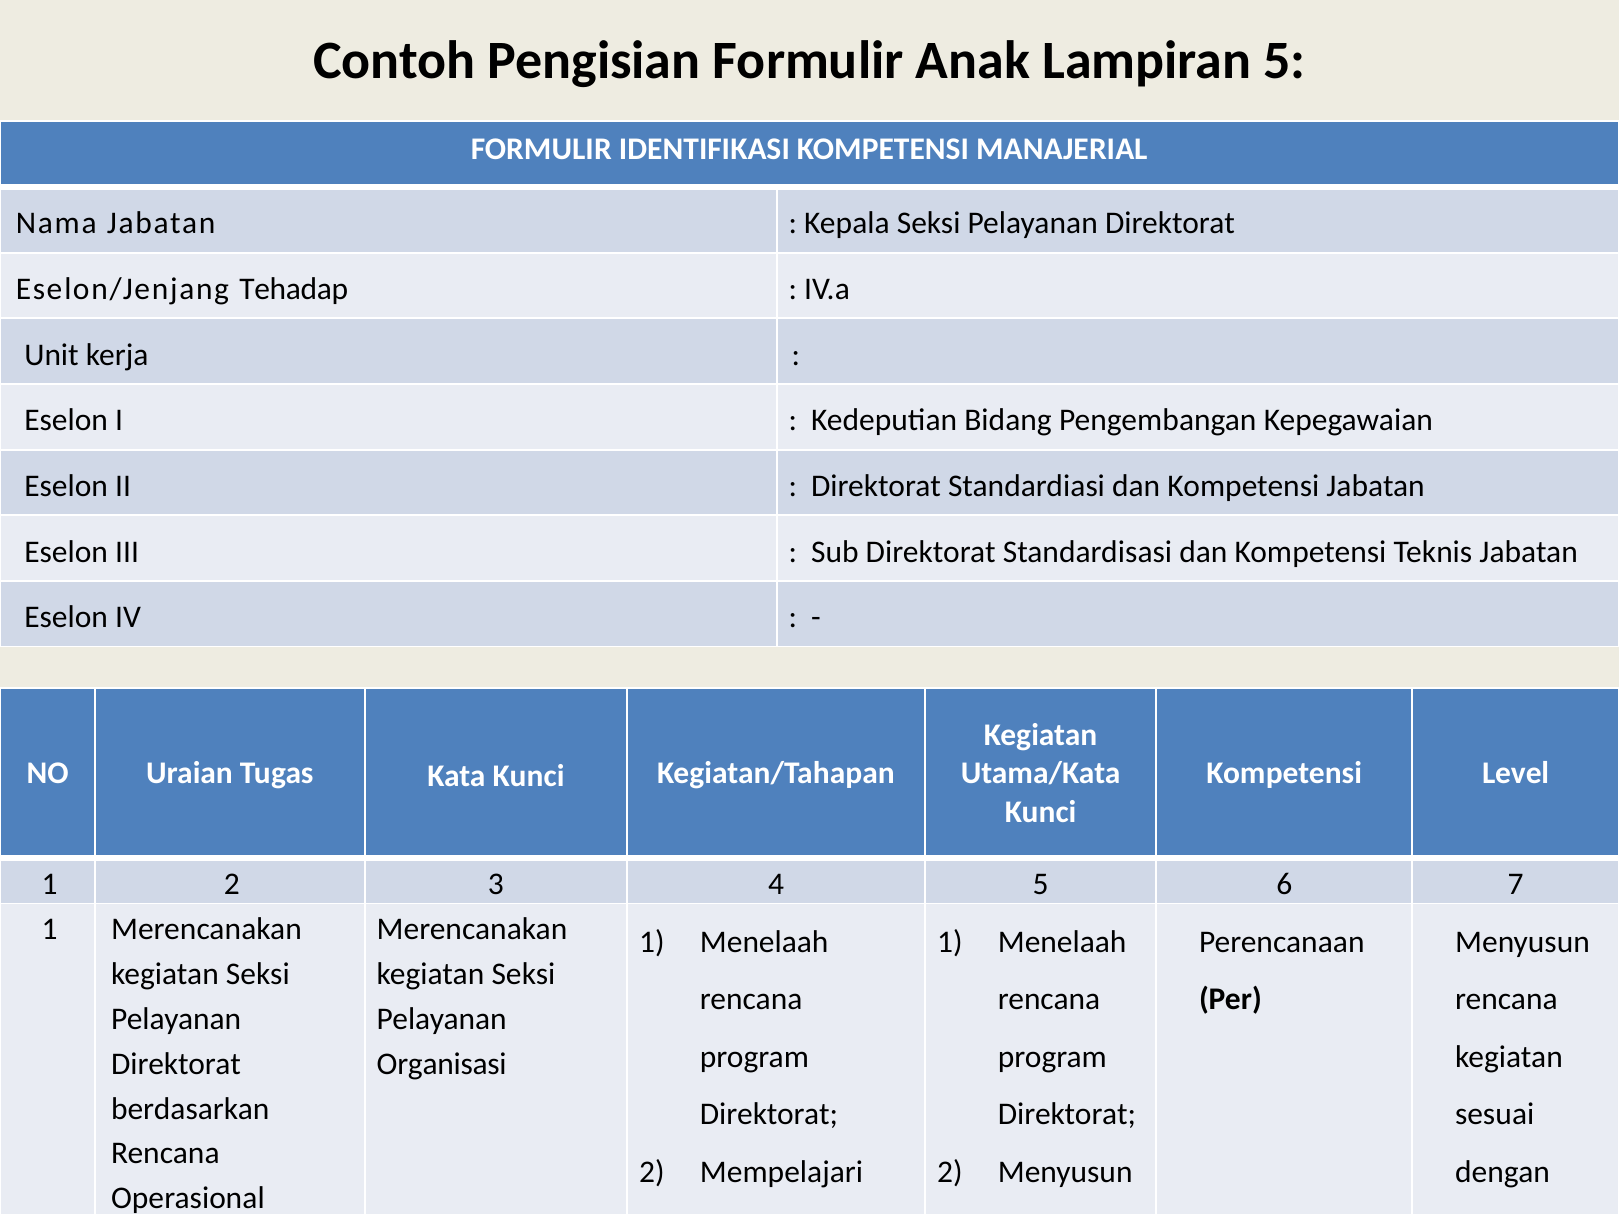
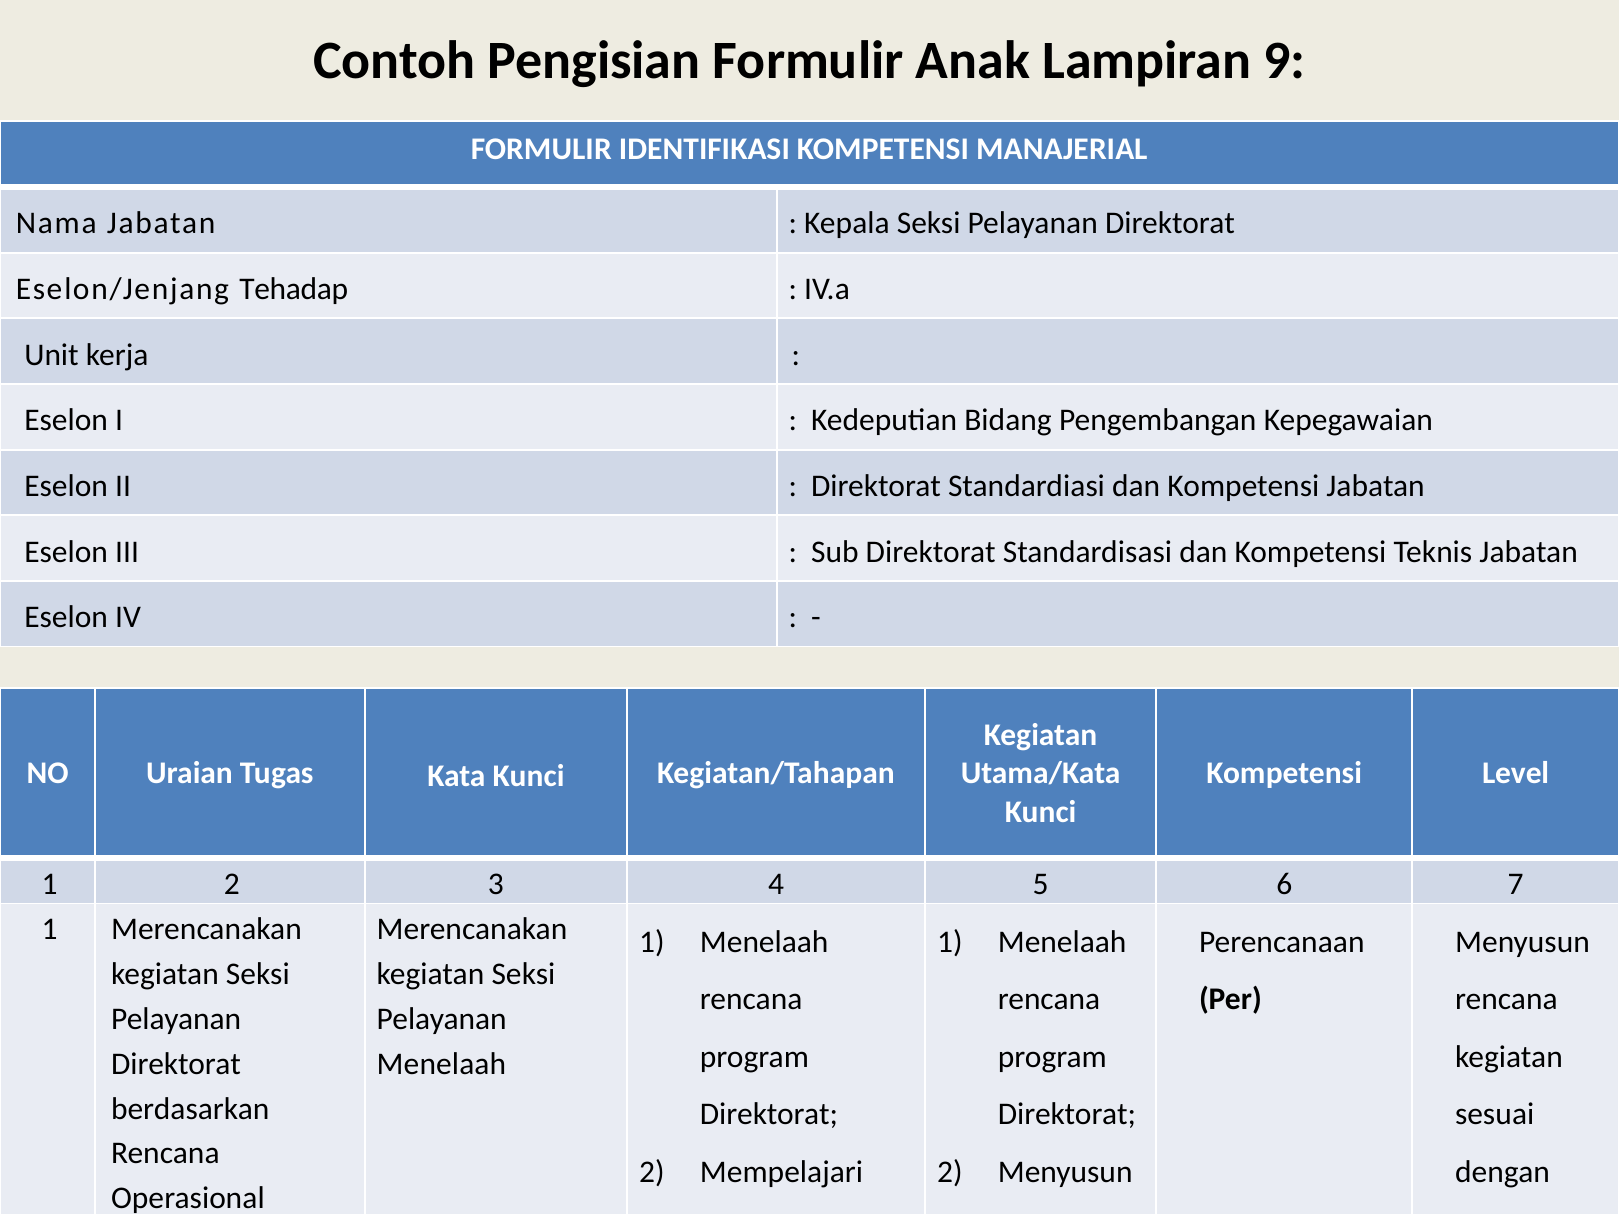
Lampiran 5: 5 -> 9
Organisasi at (442, 1064): Organisasi -> Menelaah
